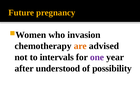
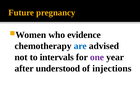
invasion: invasion -> evidence
are colour: orange -> blue
possibility: possibility -> injections
